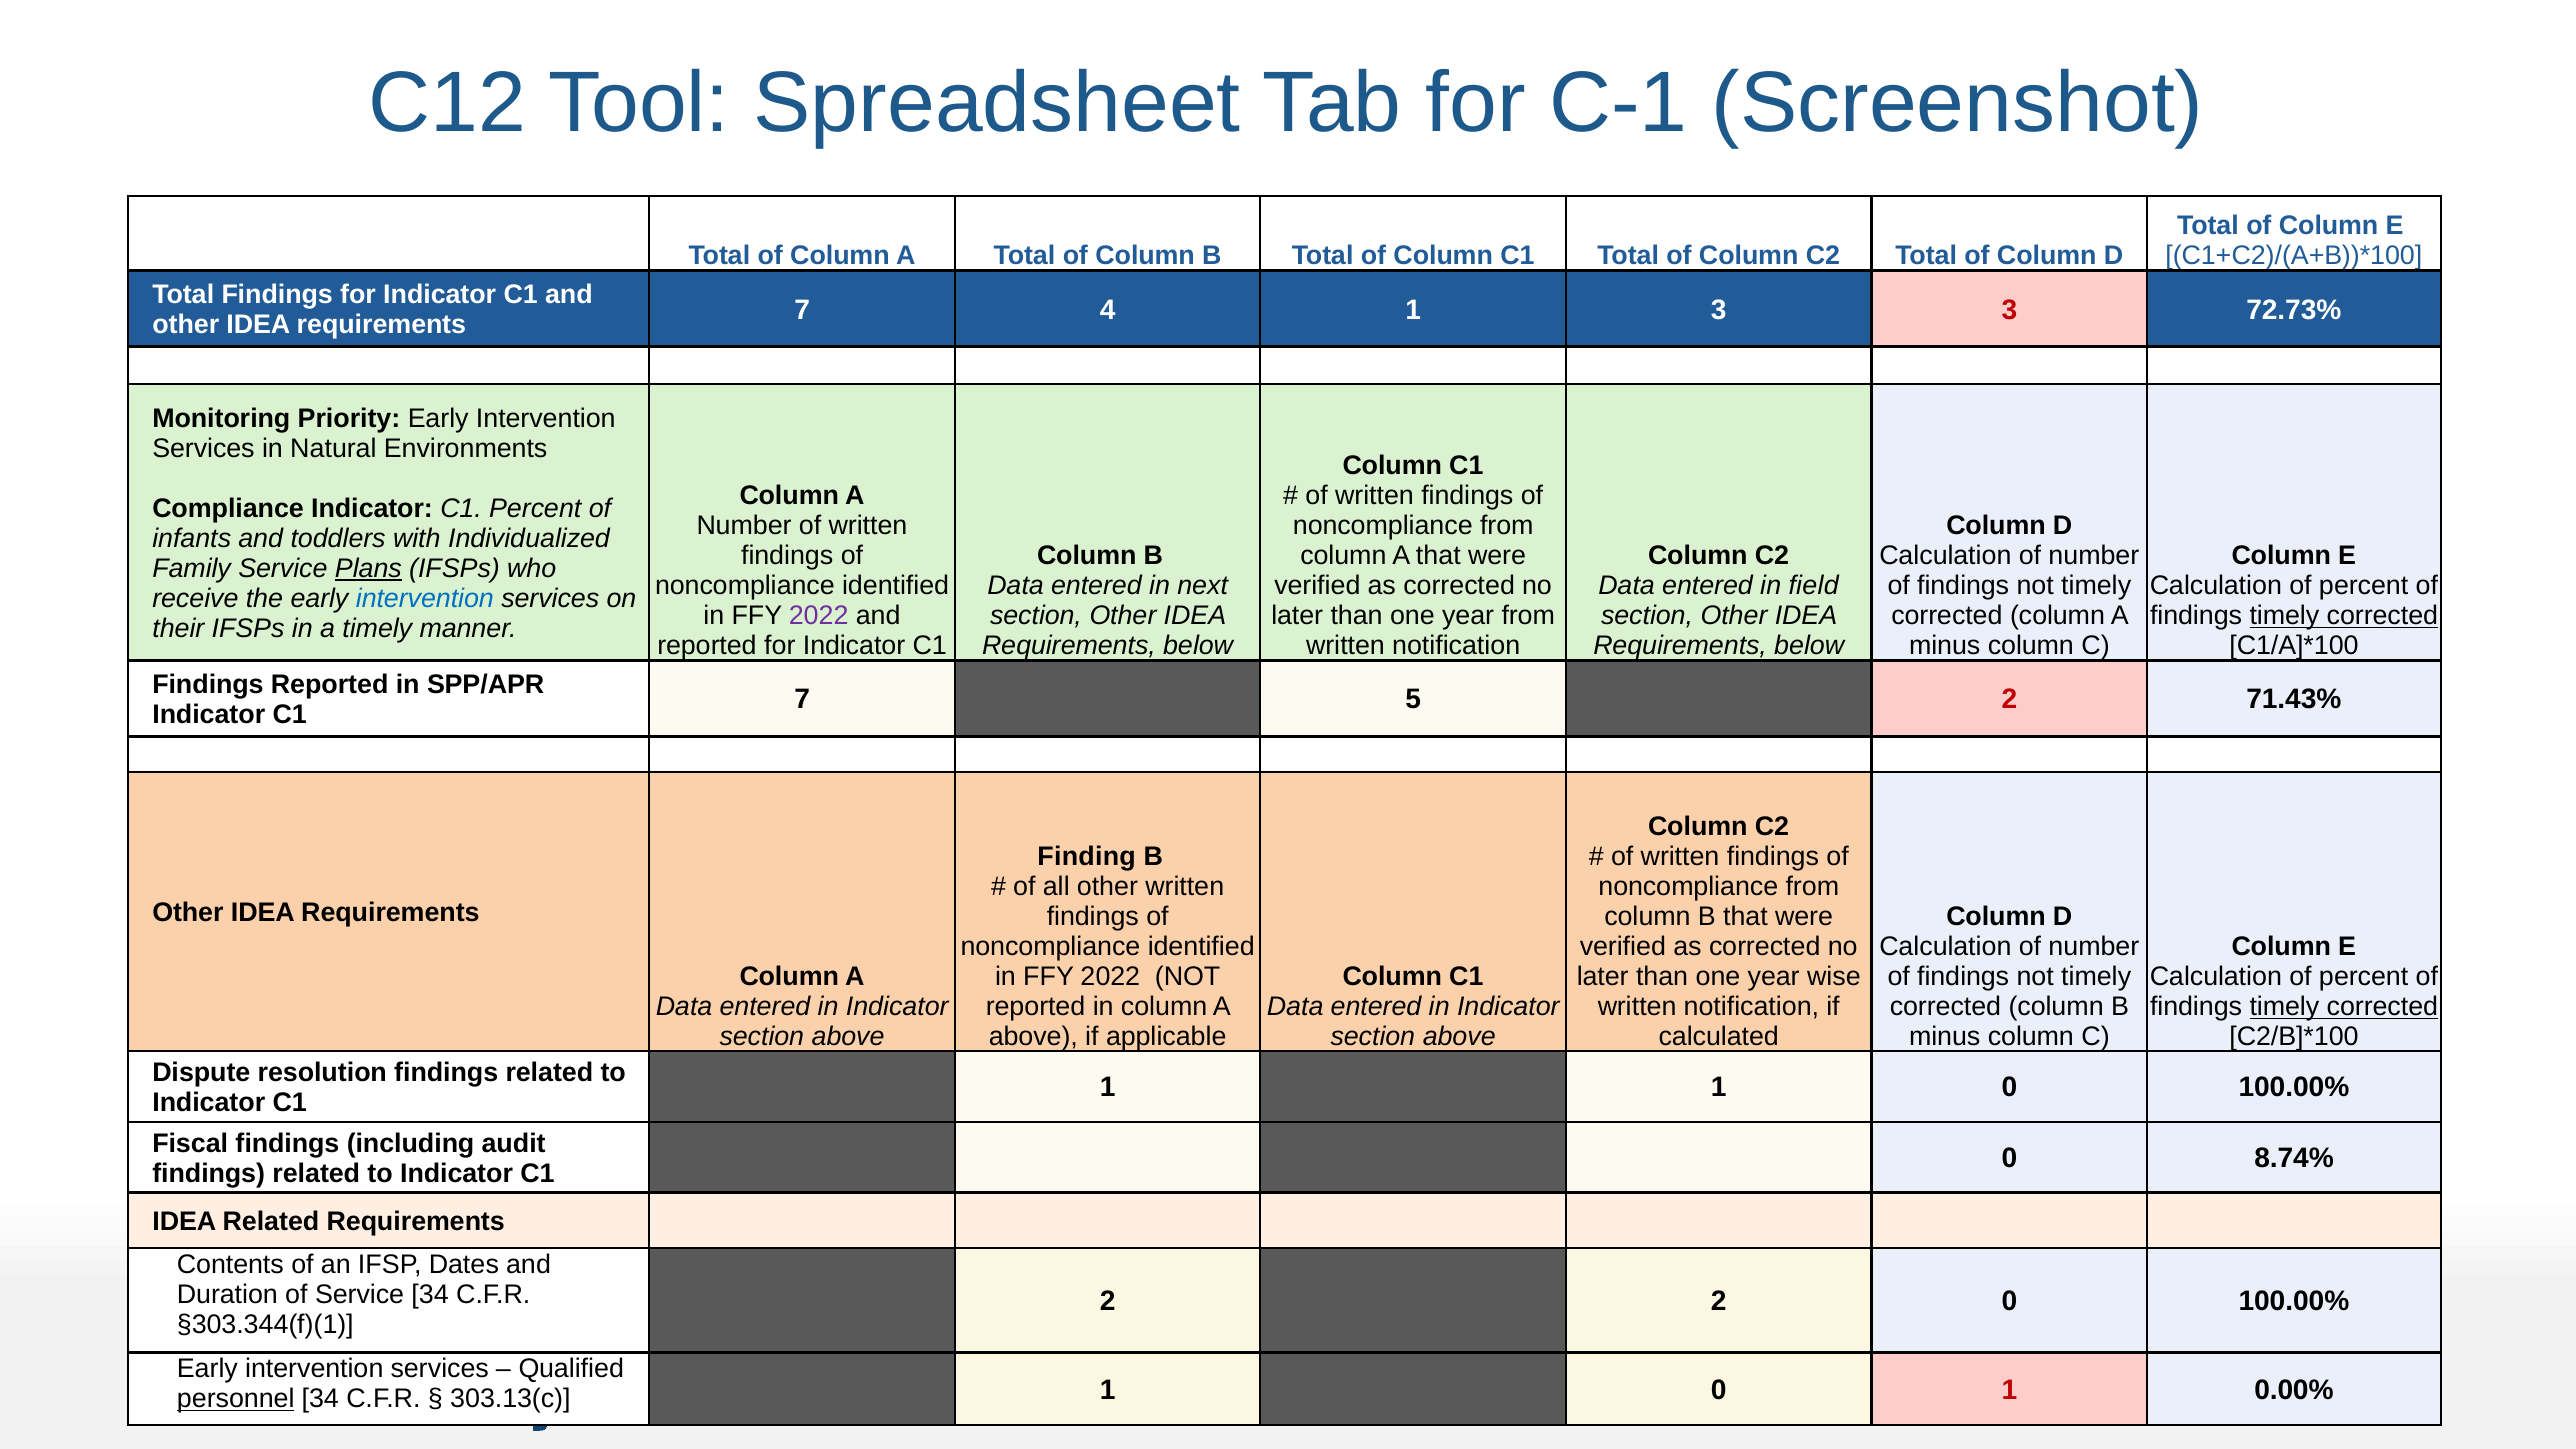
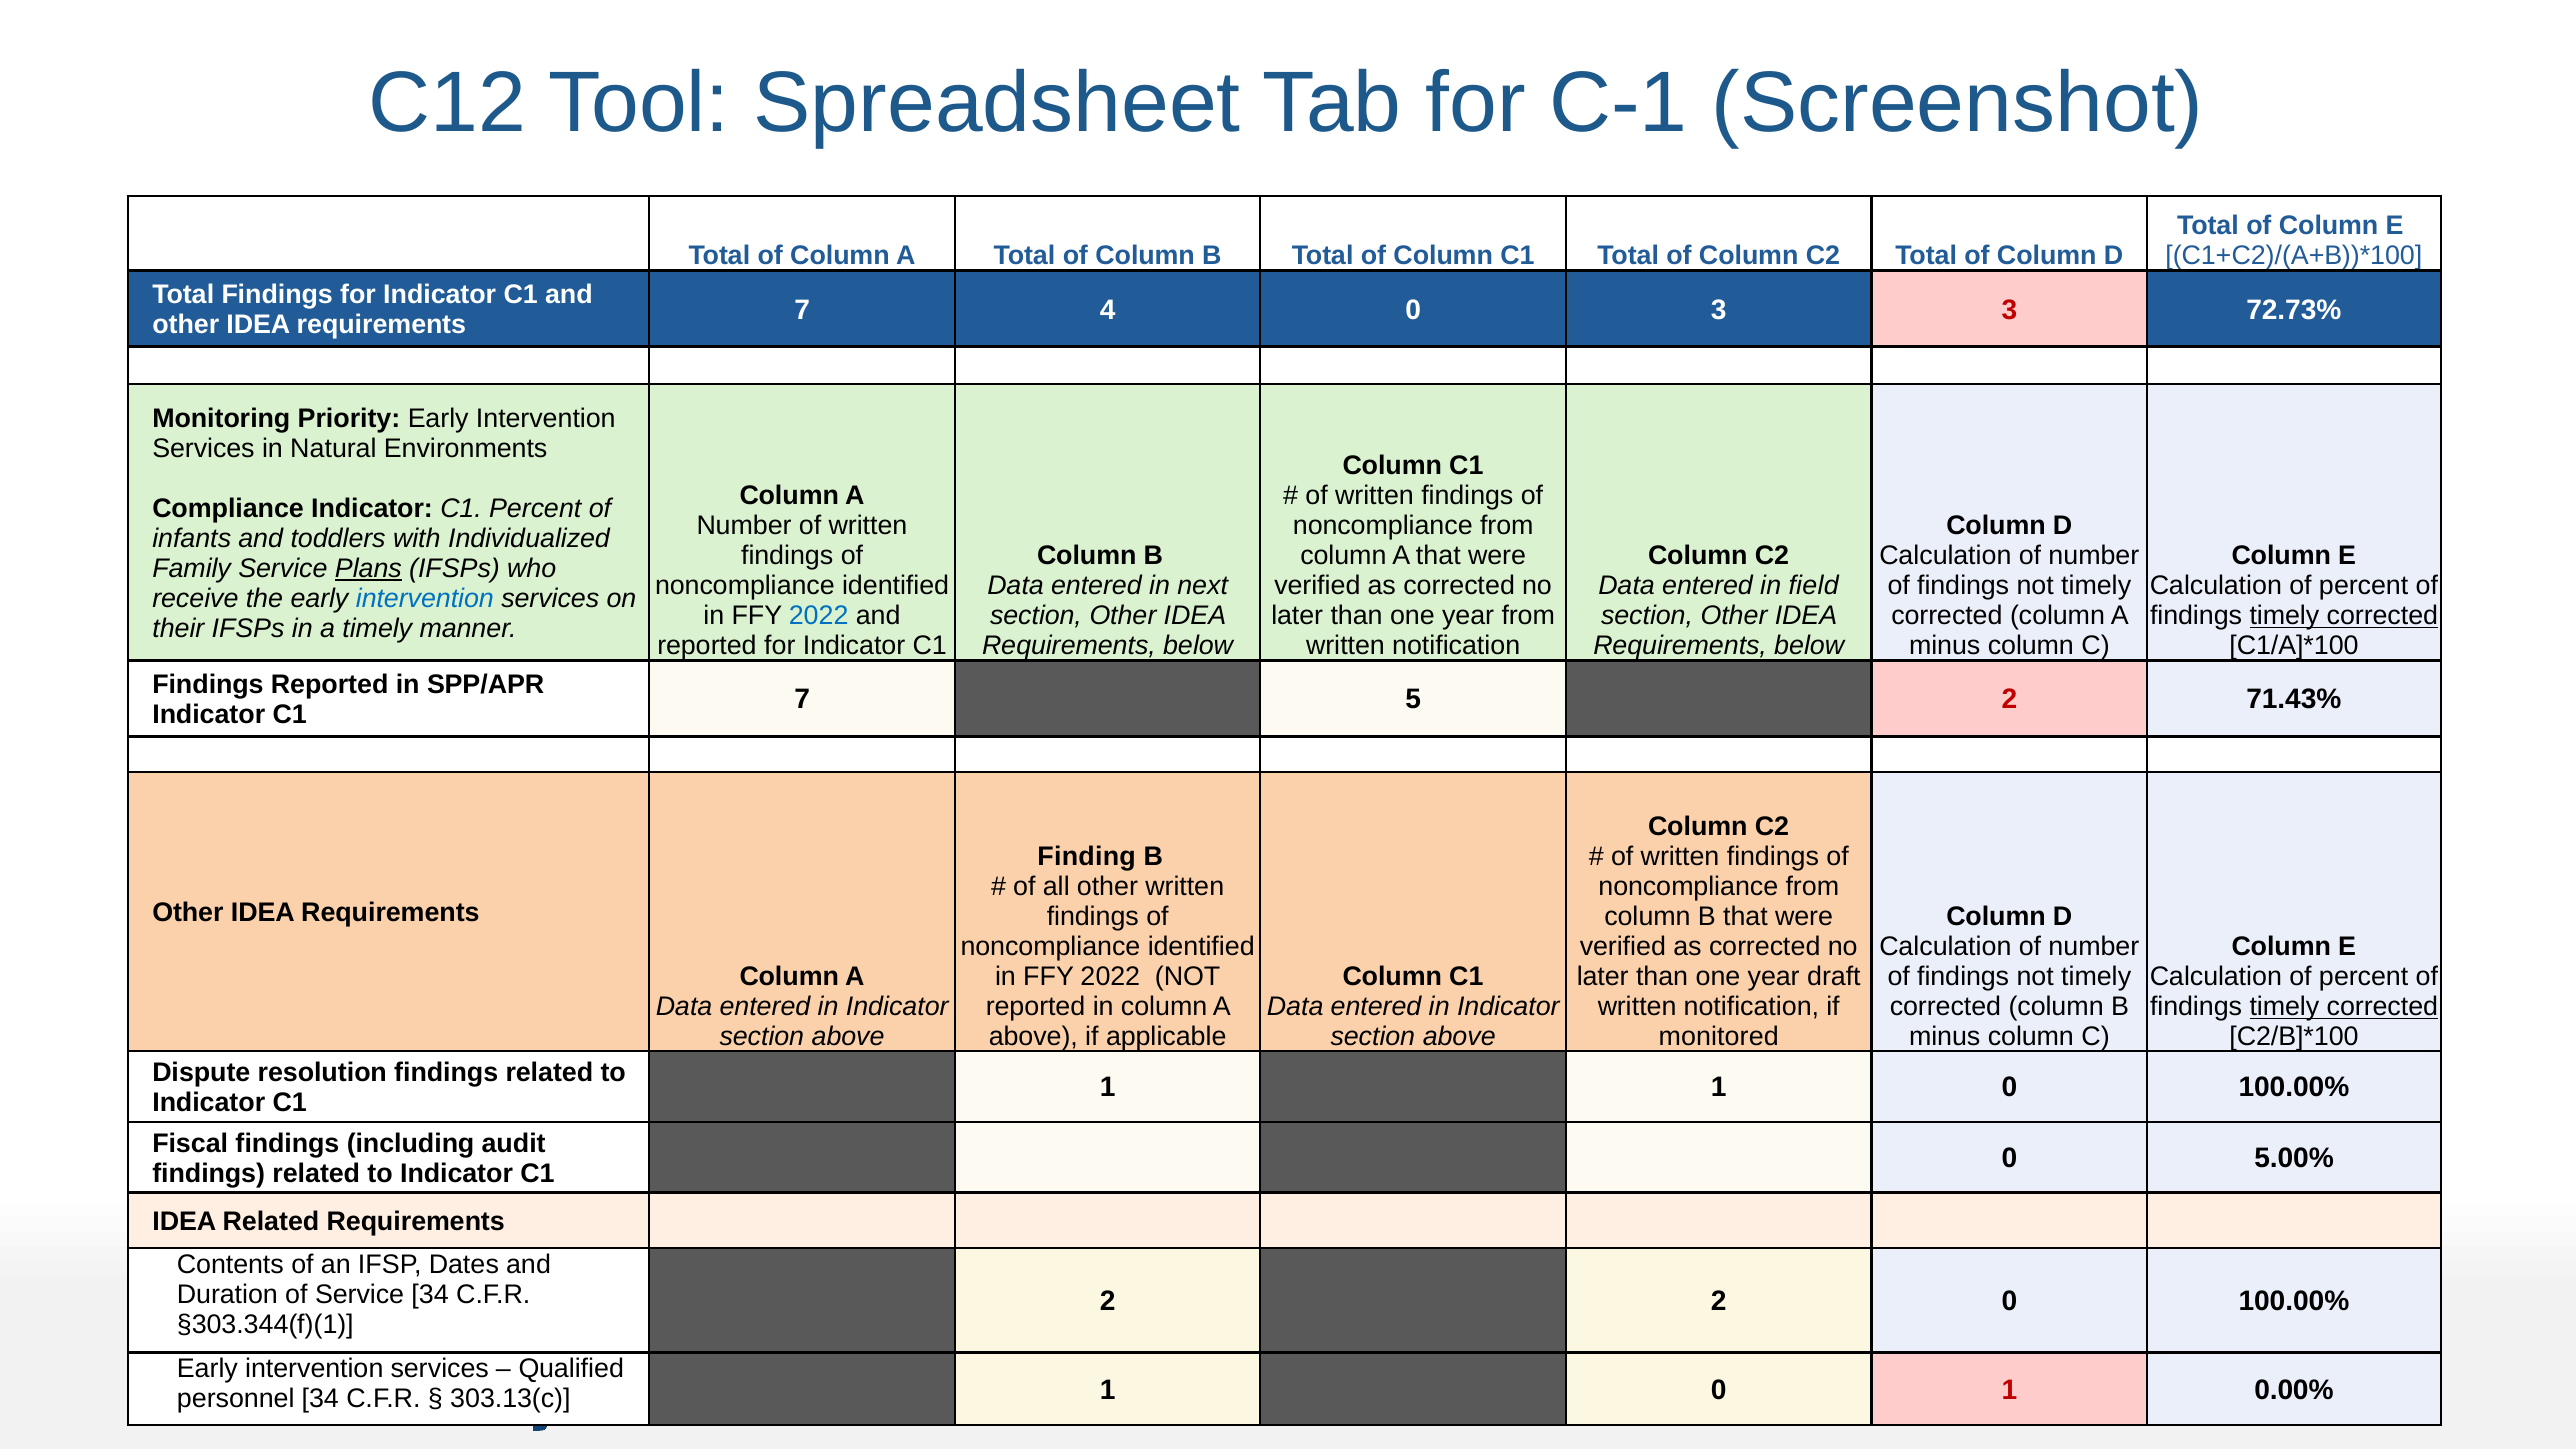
4 1: 1 -> 0
2022 at (819, 616) colour: purple -> blue
wise: wise -> draft
calculated: calculated -> monitored
8.74%: 8.74% -> 5.00%
personnel underline: present -> none
